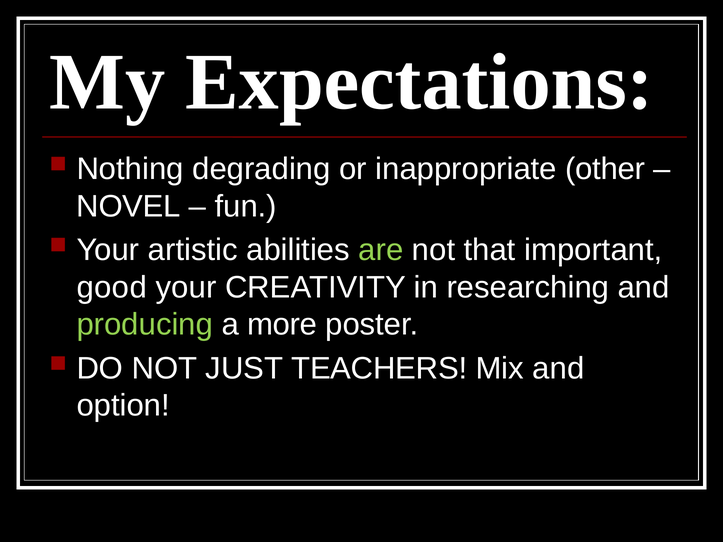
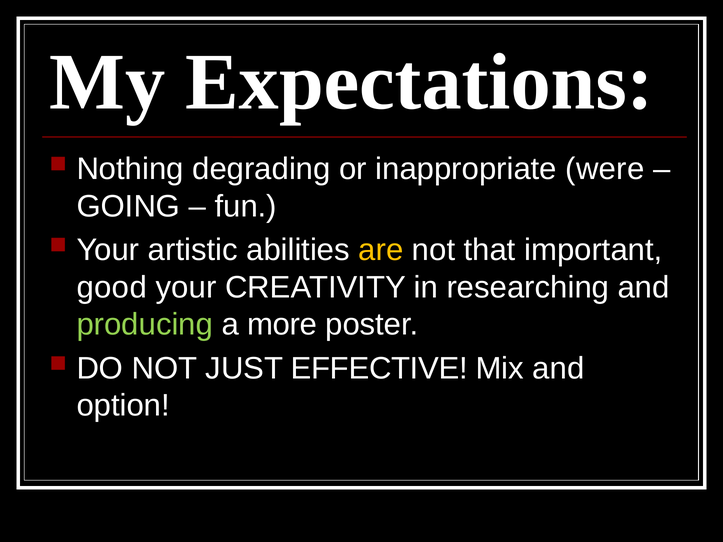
other: other -> were
NOVEL: NOVEL -> GOING
are colour: light green -> yellow
TEACHERS: TEACHERS -> EFFECTIVE
